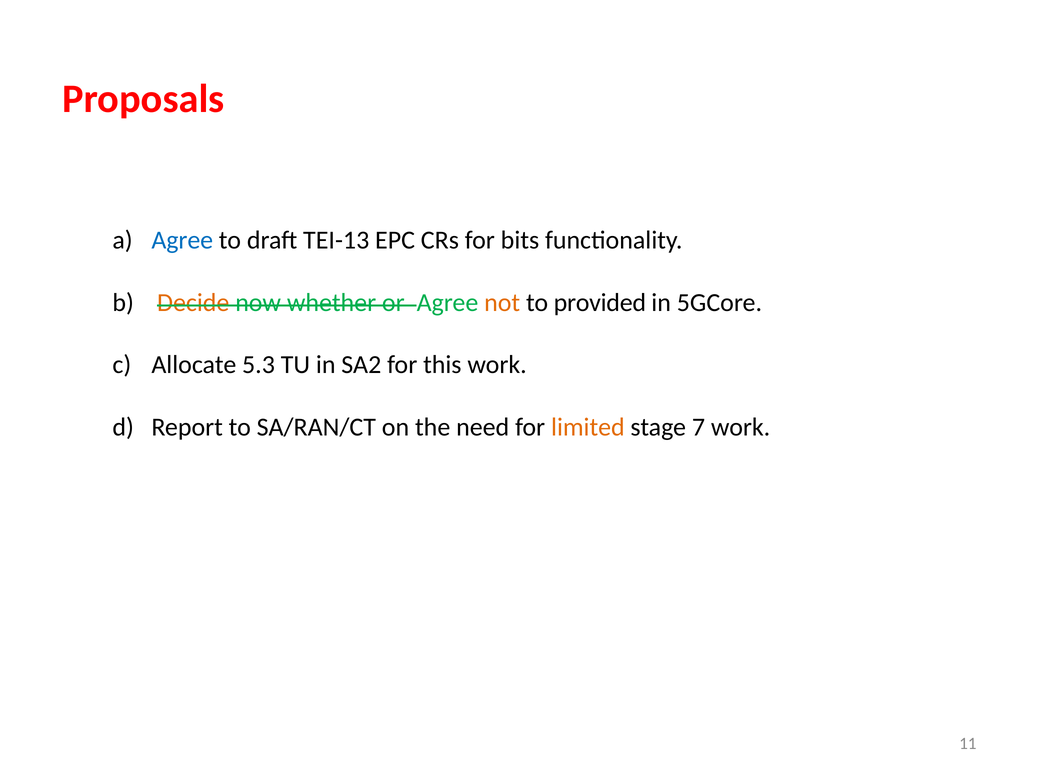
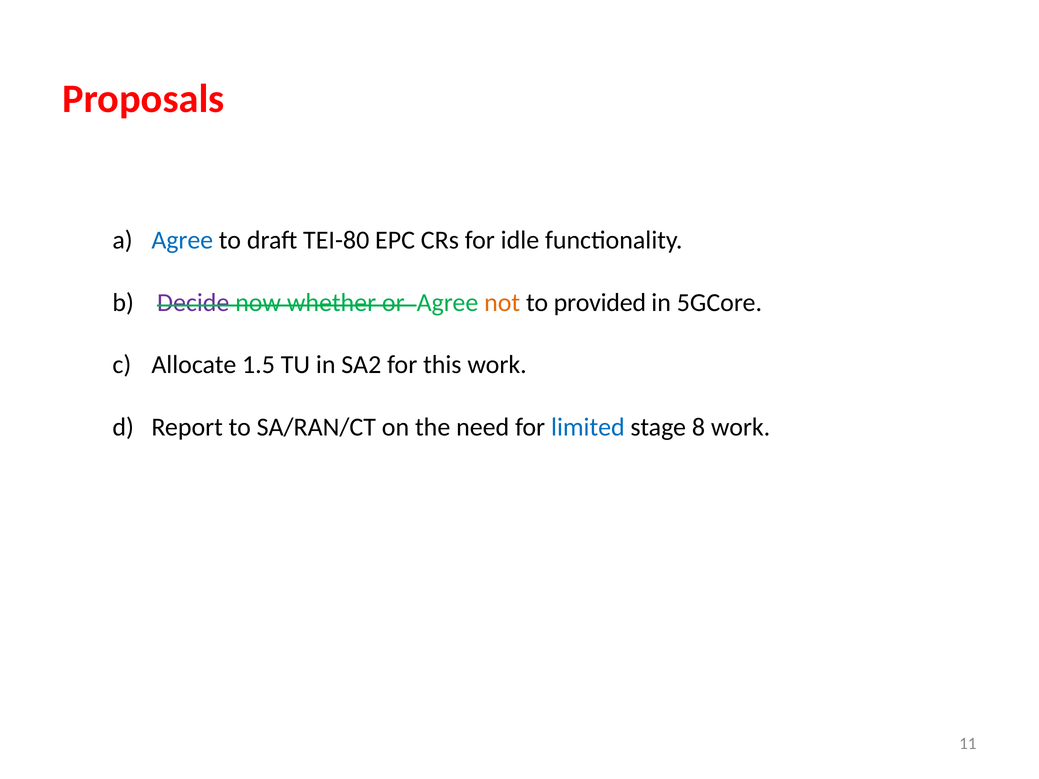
TEI-13: TEI-13 -> TEI-80
bits: bits -> idle
Decide colour: orange -> purple
5.3: 5.3 -> 1.5
limited colour: orange -> blue
7: 7 -> 8
